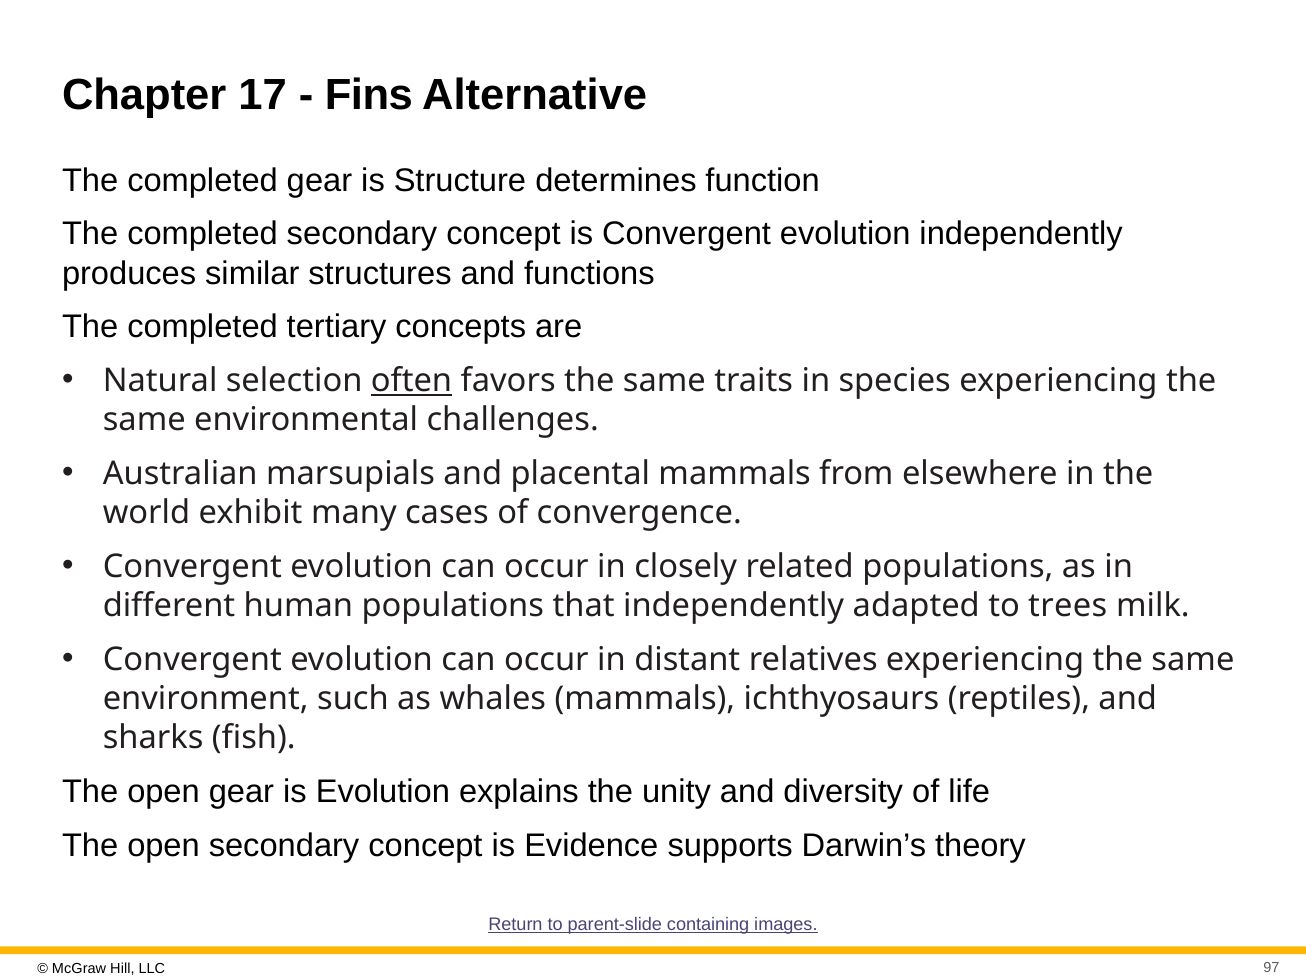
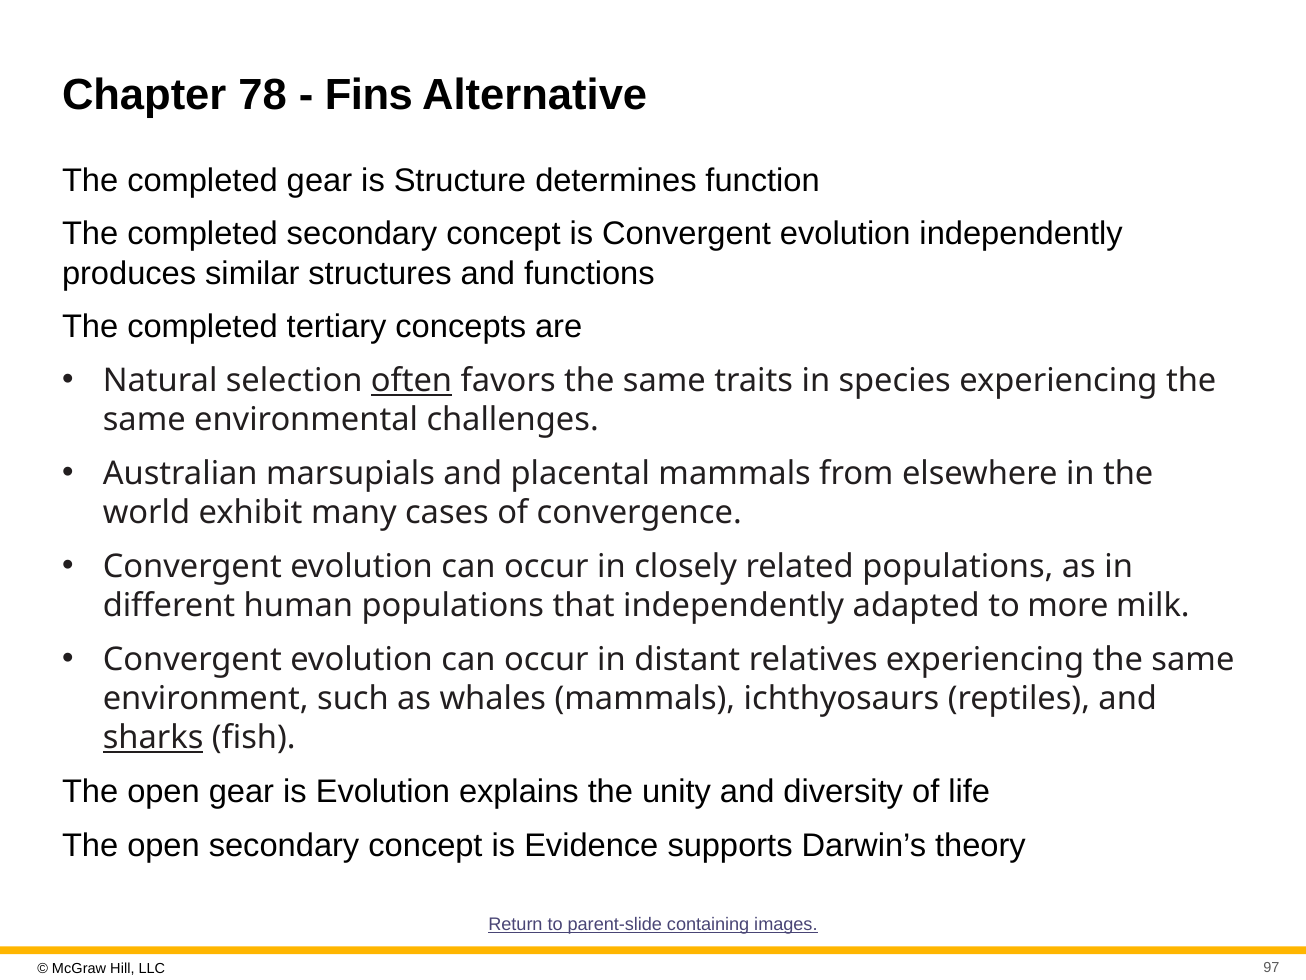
17: 17 -> 78
trees: trees -> more
sharks underline: none -> present
